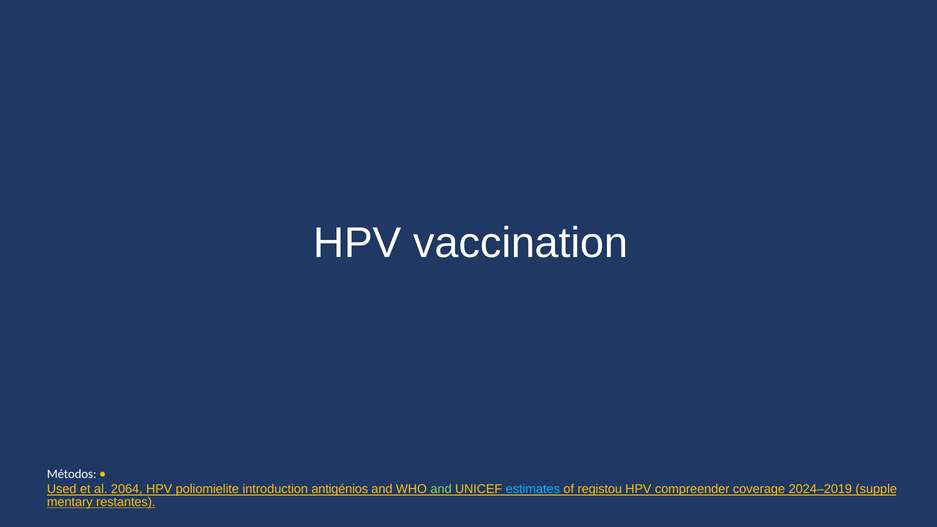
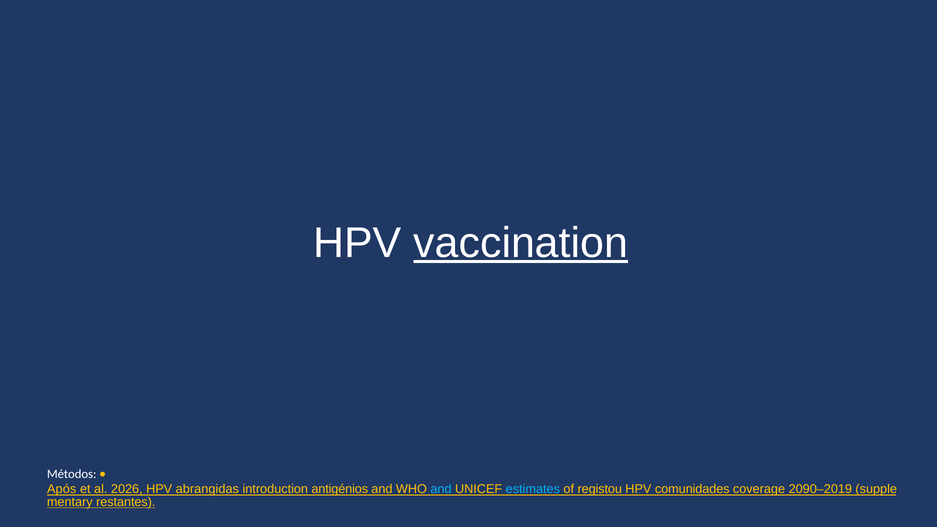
vaccination underline: none -> present
Used: Used -> Após
2064: 2064 -> 2026
poliomielite: poliomielite -> abrangidas
and at (441, 489) colour: light green -> light blue
compreender: compreender -> comunidades
2024–2019: 2024–2019 -> 2090–2019
